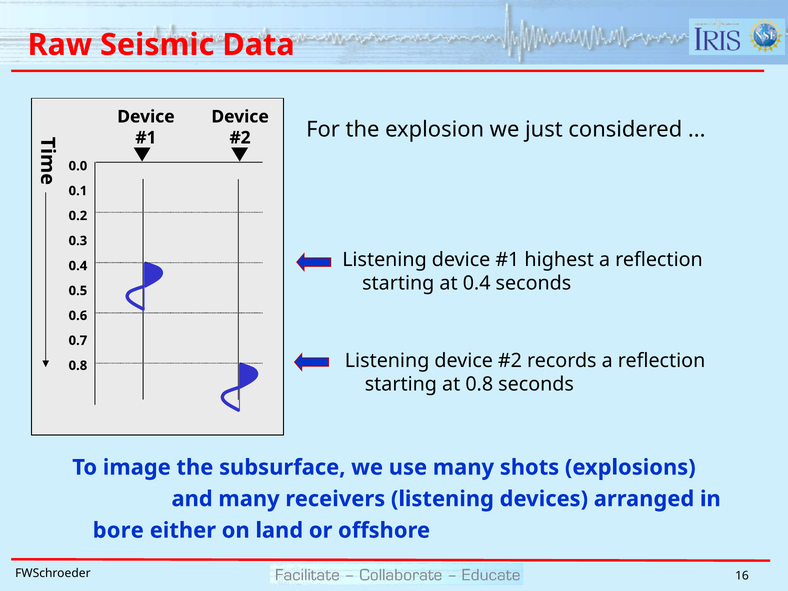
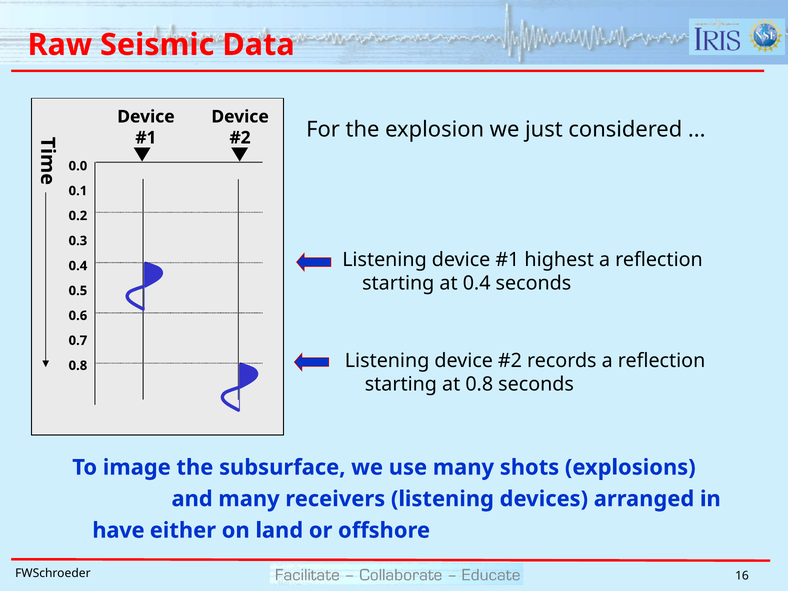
bore: bore -> have
